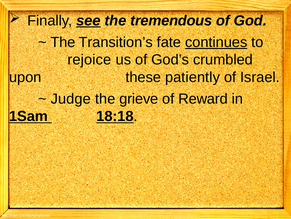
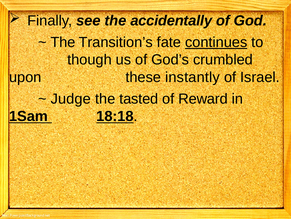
see underline: present -> none
tremendous: tremendous -> accidentally
rejoice: rejoice -> though
patiently: patiently -> instantly
grieve: grieve -> tasted
